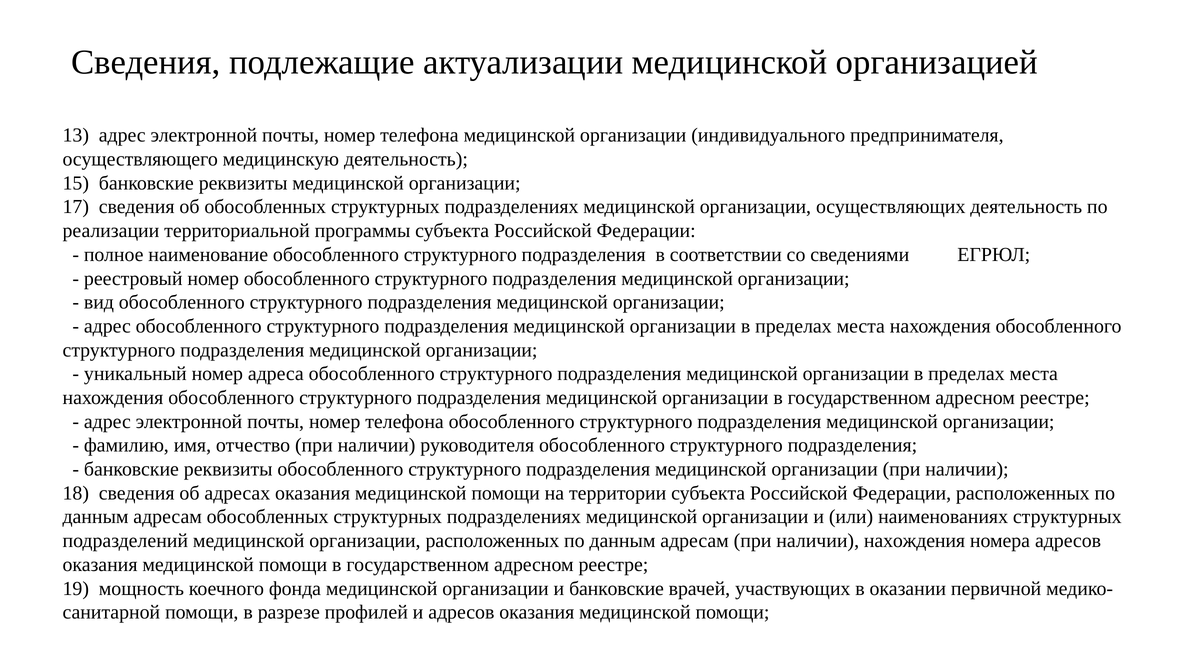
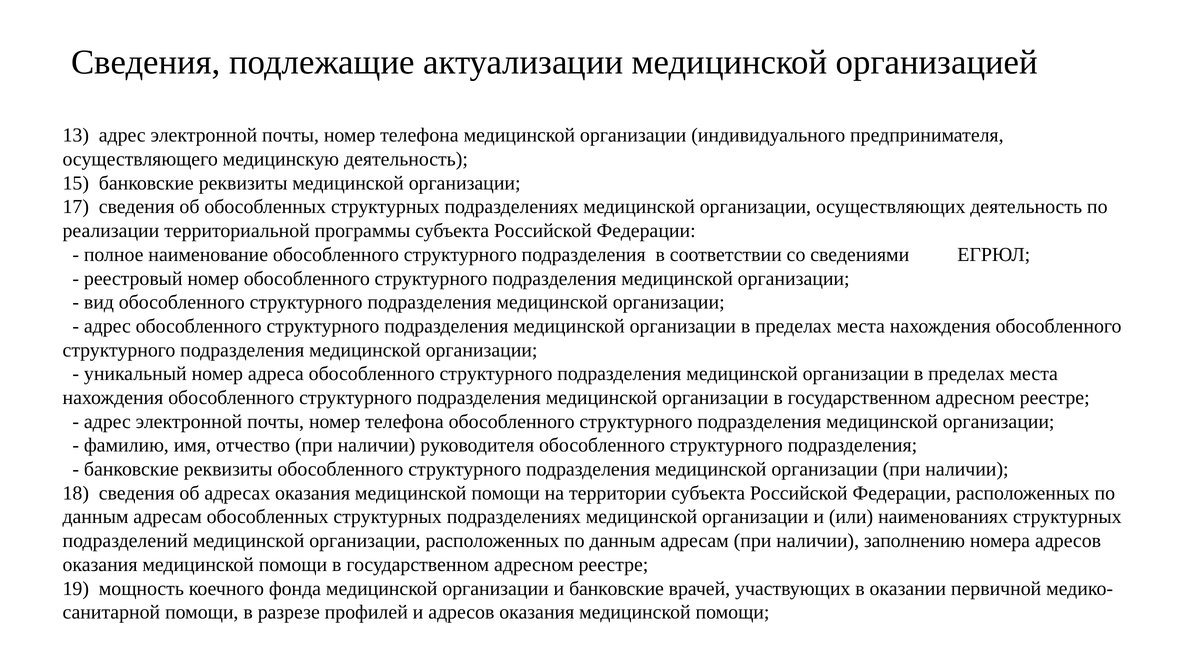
наличии нахождения: нахождения -> заполнению
